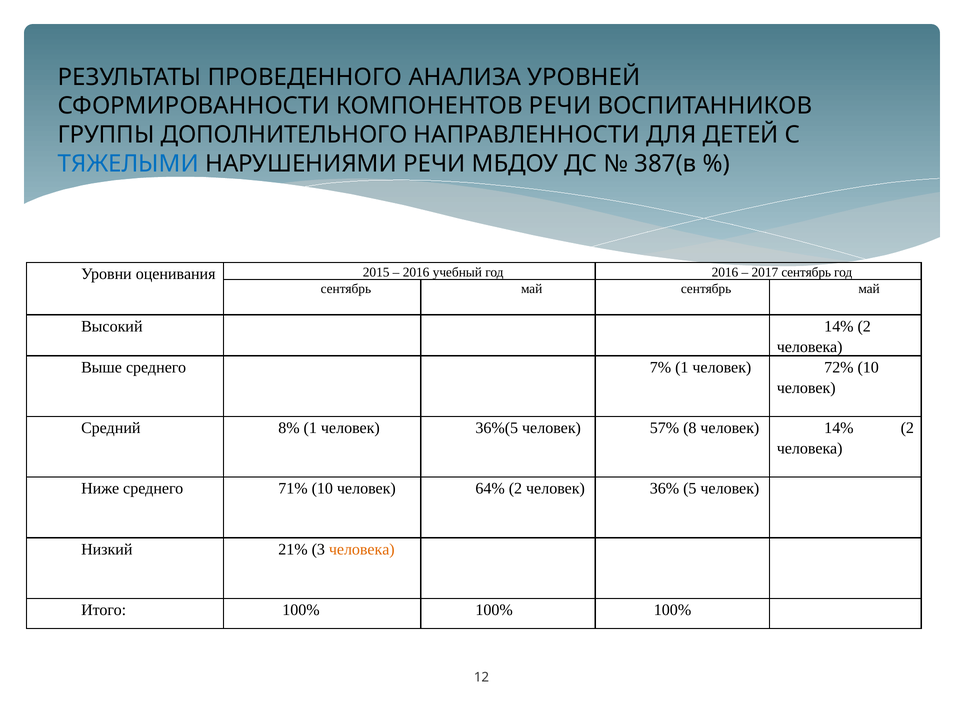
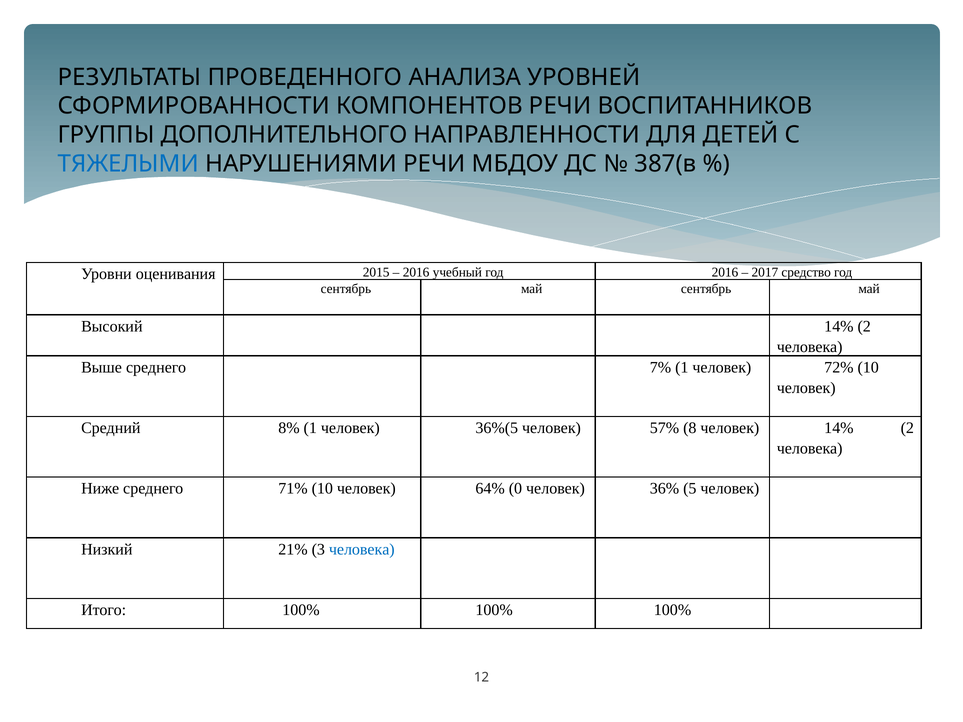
2017 сентябрь: сентябрь -> средство
64% 2: 2 -> 0
человека at (362, 550) colour: orange -> blue
